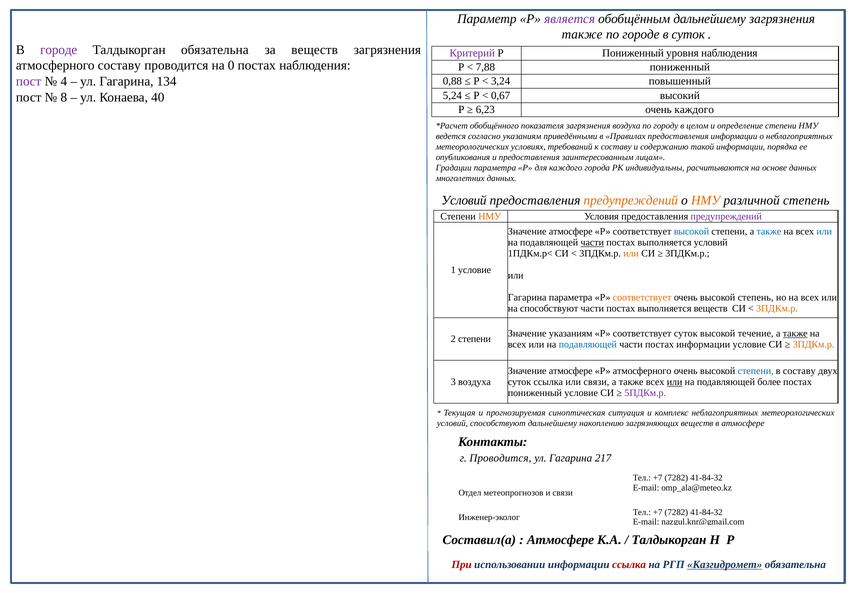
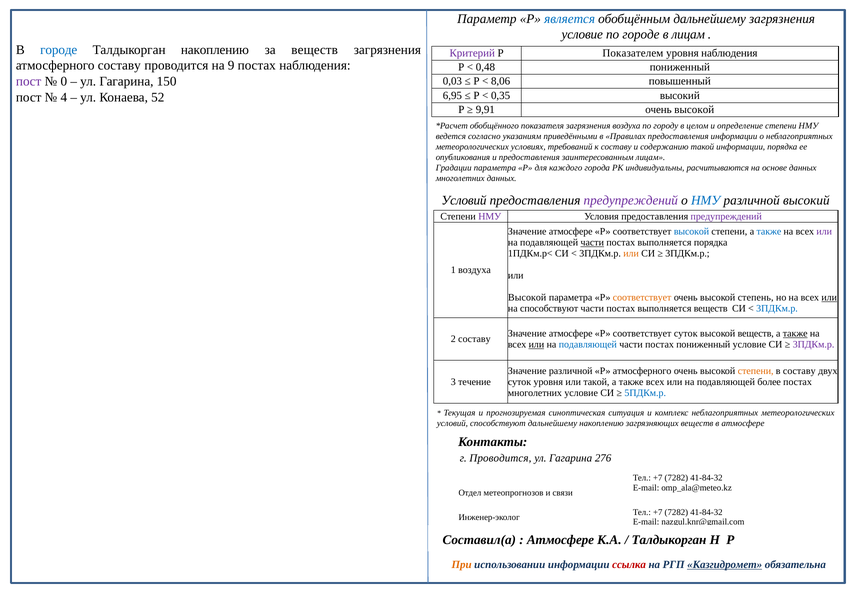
является colour: purple -> blue
также at (582, 35): также -> условие
в суток: суток -> лицам
городе at (59, 50) colour: purple -> blue
Талдыкорган обязательна: обязательна -> накоплению
Р Пониженный: Пониженный -> Показателем
0: 0 -> 9
7,88: 7,88 -> 0,48
4: 4 -> 0
134: 134 -> 150
0,88: 0,88 -> 0,03
3,24: 3,24 -> 8,06
5,24: 5,24 -> 6,95
0,67: 0,67 -> 0,35
8: 8 -> 4
40: 40 -> 52
6,23: 6,23 -> 9,91
каждого at (694, 109): каждого -> высокой
предупреждений at (631, 200) colour: orange -> purple
НМУ at (706, 200) colour: orange -> blue
различной степень: степень -> высокий
НМУ at (490, 216) colour: orange -> purple
или at (824, 232) colour: blue -> purple
выполняется условий: условий -> порядка
1 условие: условие -> воздуха
Гагарина at (527, 297): Гагарина -> Высокой
или at (829, 297) underline: none -> present
3ПДКм.р at (777, 308) colour: orange -> blue
указаниям at (571, 333): указаниям -> атмосфере
высокой течение: течение -> веществ
2 степени: степени -> составу
или at (536, 344) underline: none -> present
постах информации: информации -> пониженный
3ПДКм.р at (814, 344) colour: orange -> purple
атмосфере at (571, 371): атмосфере -> различной
степени at (756, 371) colour: blue -> orange
3 воздуха: воздуха -> течение
суток ссылка: ссылка -> уровня
или связи: связи -> такой
или at (675, 382) underline: present -> none
пониженный at (535, 393): пониженный -> многолетних
5ПДКм.р colour: purple -> blue
217: 217 -> 276
При colour: red -> orange
